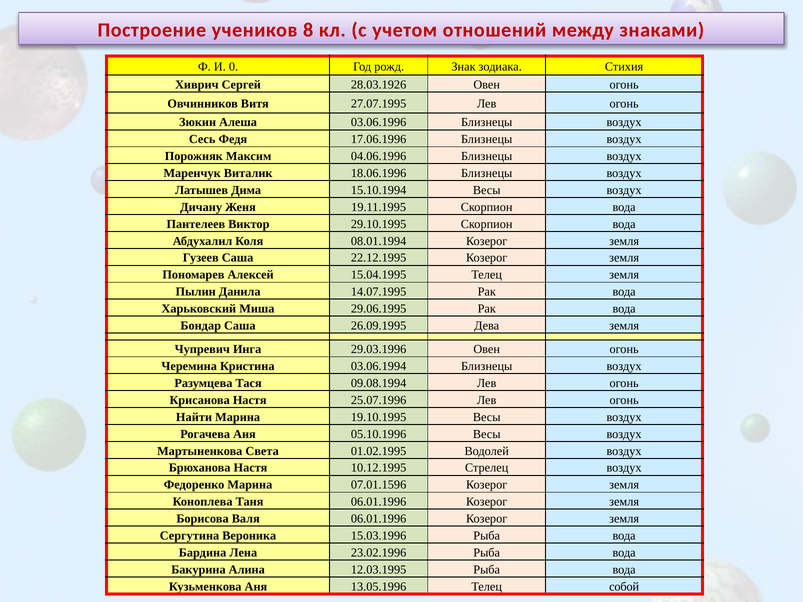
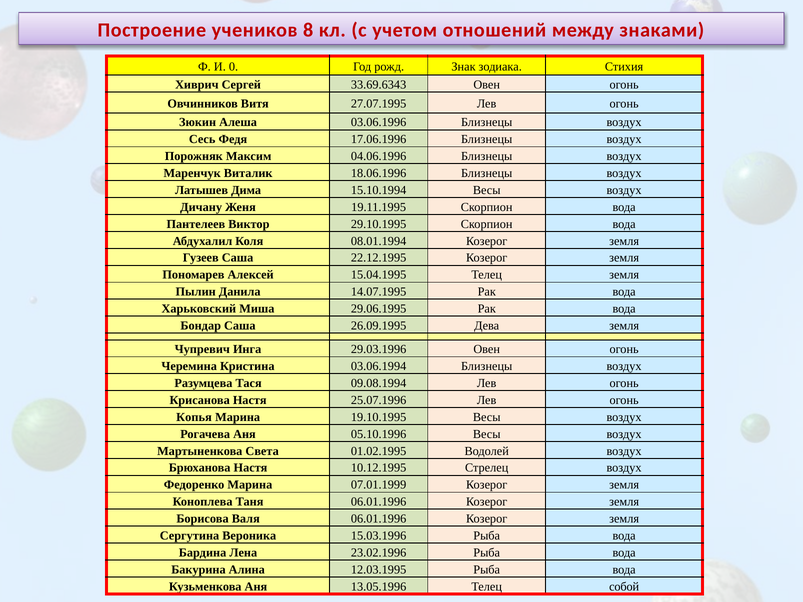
28.03.1926: 28.03.1926 -> 33.69.6343
Найти: Найти -> Копья
07.01.1596: 07.01.1596 -> 07.01.1999
